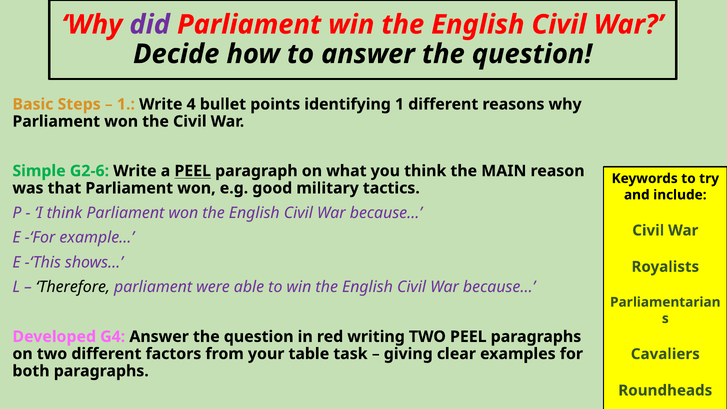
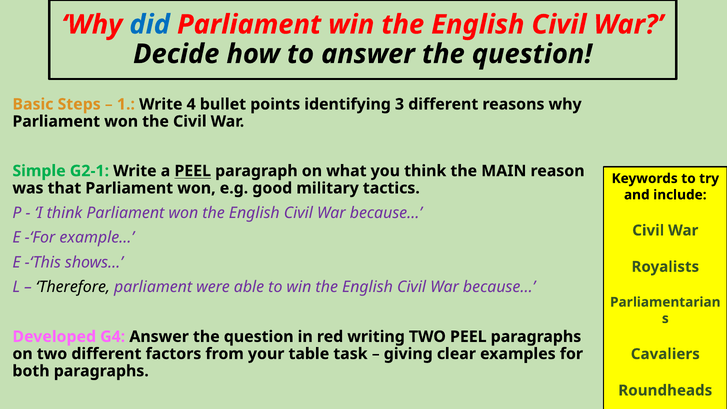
did colour: purple -> blue
identifying 1: 1 -> 3
G2-6: G2-6 -> G2-1
